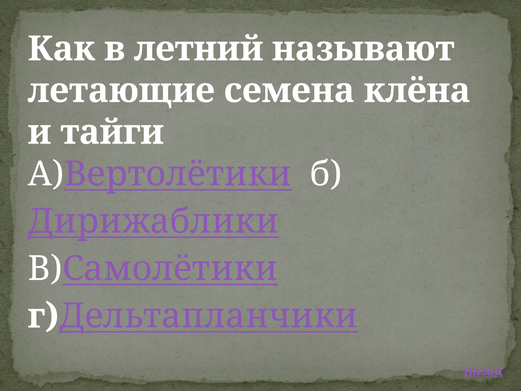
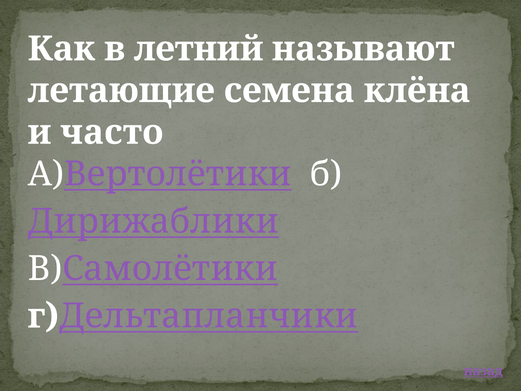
тайги: тайги -> часто
